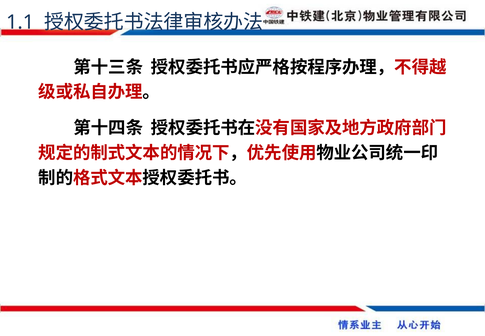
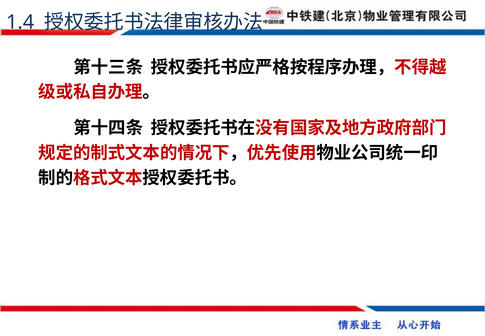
1.1: 1.1 -> 1.4
